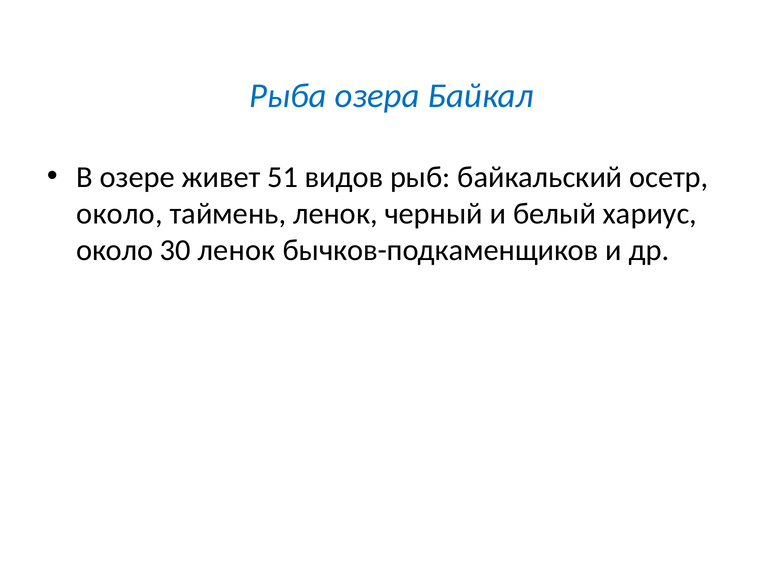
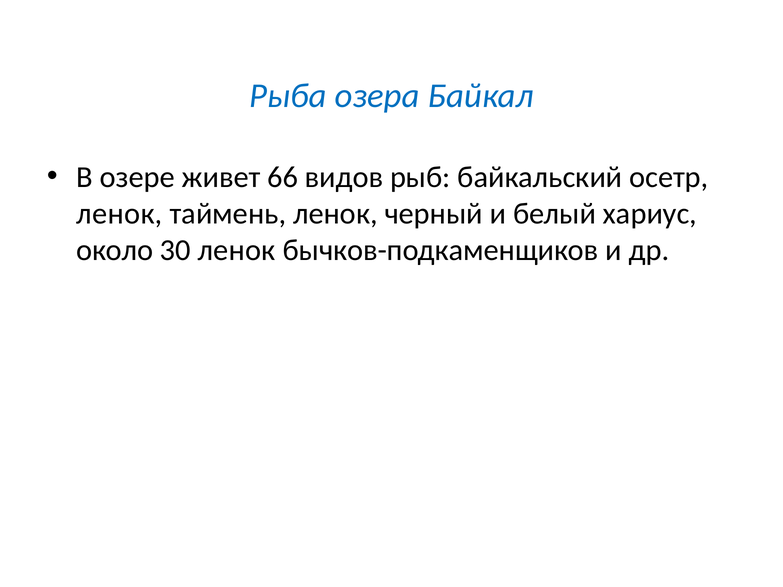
51: 51 -> 66
около at (120, 214): около -> ленок
